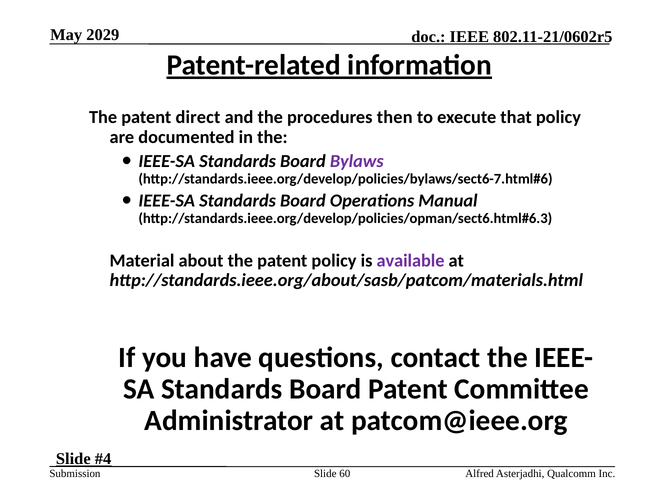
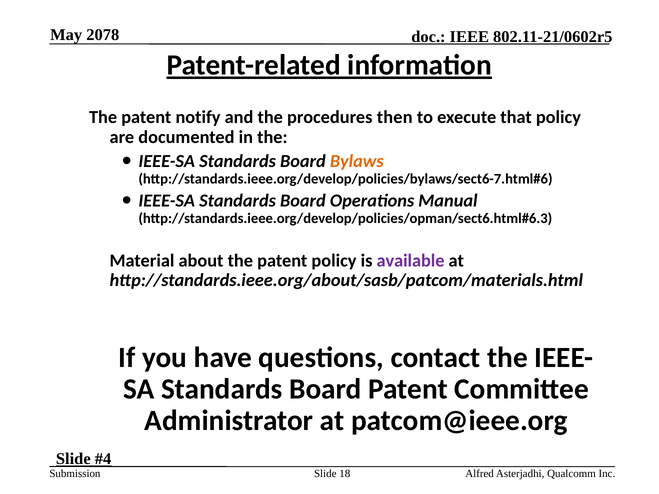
2029: 2029 -> 2078
direct: direct -> notify
Bylaws colour: purple -> orange
60: 60 -> 18
